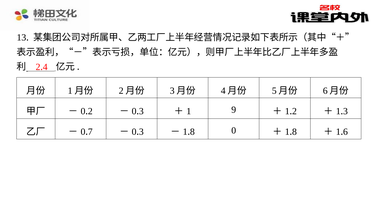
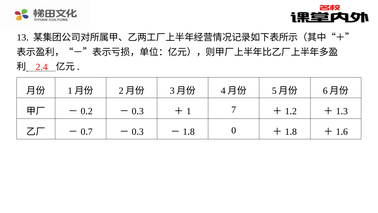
9 at (234, 110): 9 -> 7
